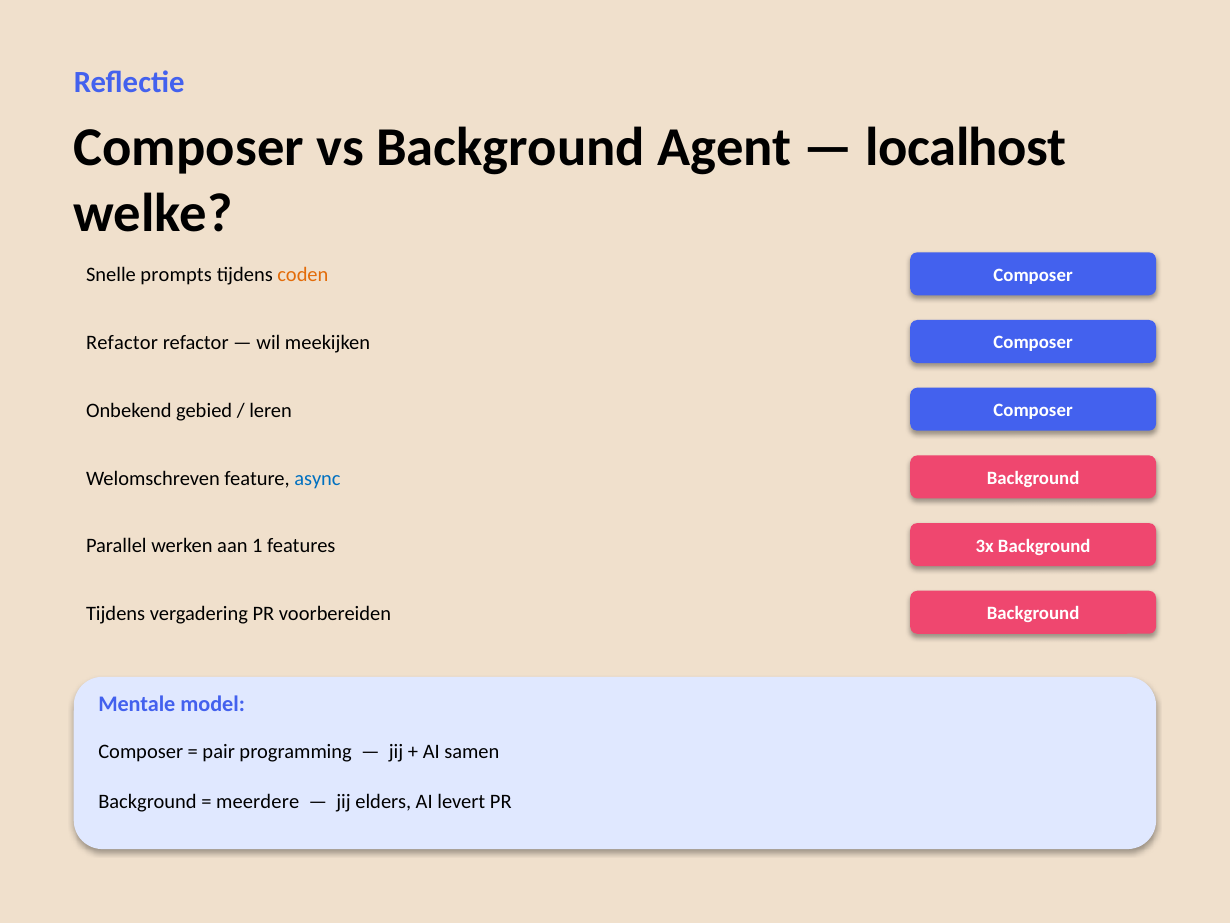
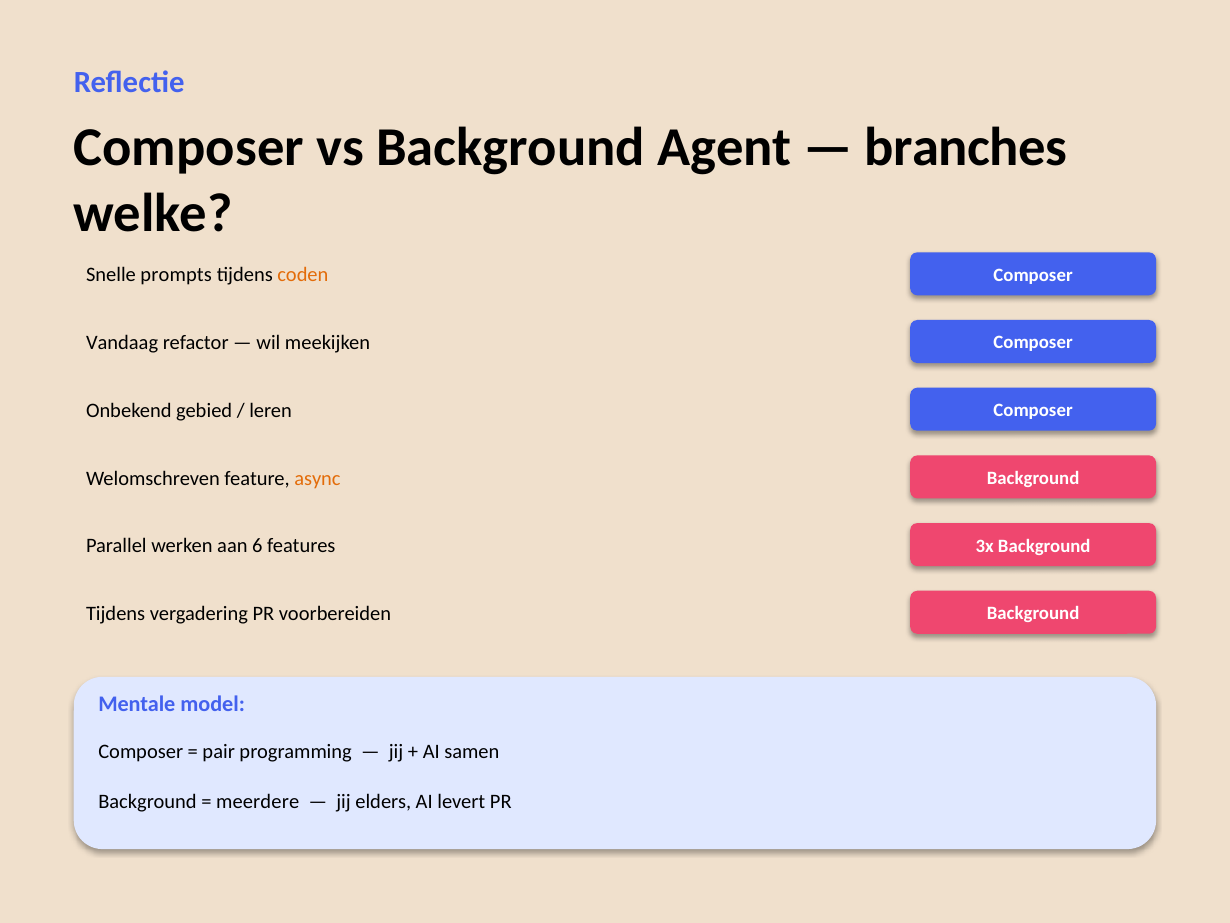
localhost: localhost -> branches
Refactor at (122, 343): Refactor -> Vandaag
async colour: blue -> orange
1: 1 -> 6
